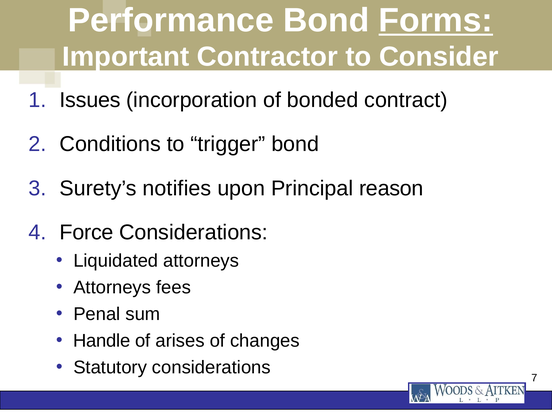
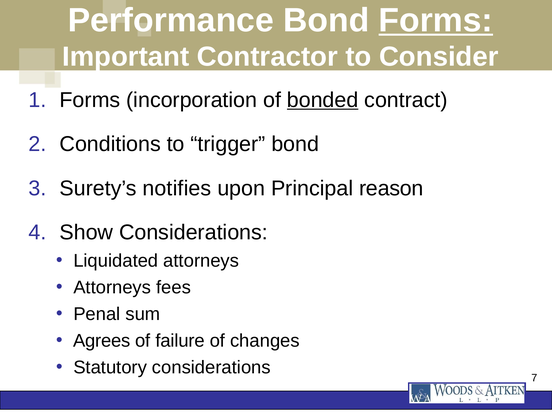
Issues at (90, 100): Issues -> Forms
bonded underline: none -> present
Force: Force -> Show
Handle: Handle -> Agrees
arises: arises -> failure
